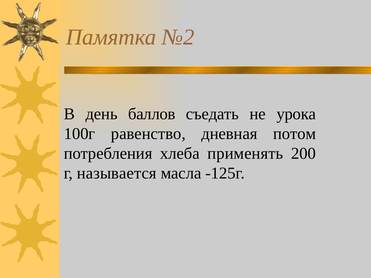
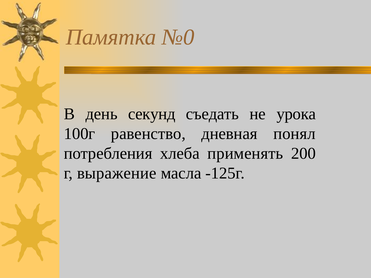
№2: №2 -> №0
баллов: баллов -> секунд
потом: потом -> понял
называется: называется -> выражение
